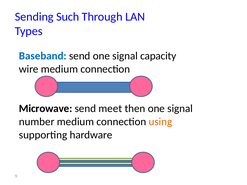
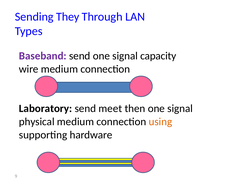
Such: Such -> They
Baseband colour: blue -> purple
Microwave: Microwave -> Laboratory
number: number -> physical
